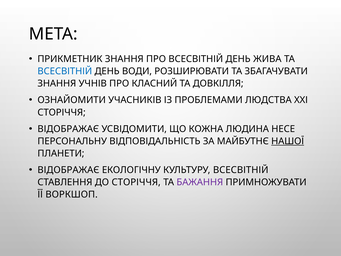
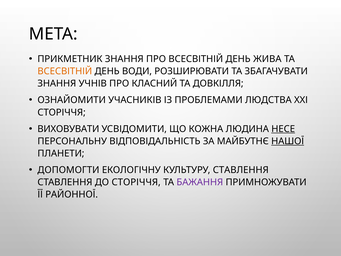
ВСЕСВІТНІЙ at (65, 71) colour: blue -> orange
ВІДОБРАЖАЄ at (68, 129): ВІДОБРАЖАЄ -> ВИХОВУВАТИ
НЕСЕ underline: none -> present
ВІДОБРАЖАЄ at (68, 170): ВІДОБРАЖАЄ -> ДОПОМОГТИ
КУЛЬТУРУ ВСЕСВІТНІЙ: ВСЕСВІТНІЙ -> СТАВЛЕННЯ
ВОРКШОП: ВОРКШОП -> РАЙОННОЇ
